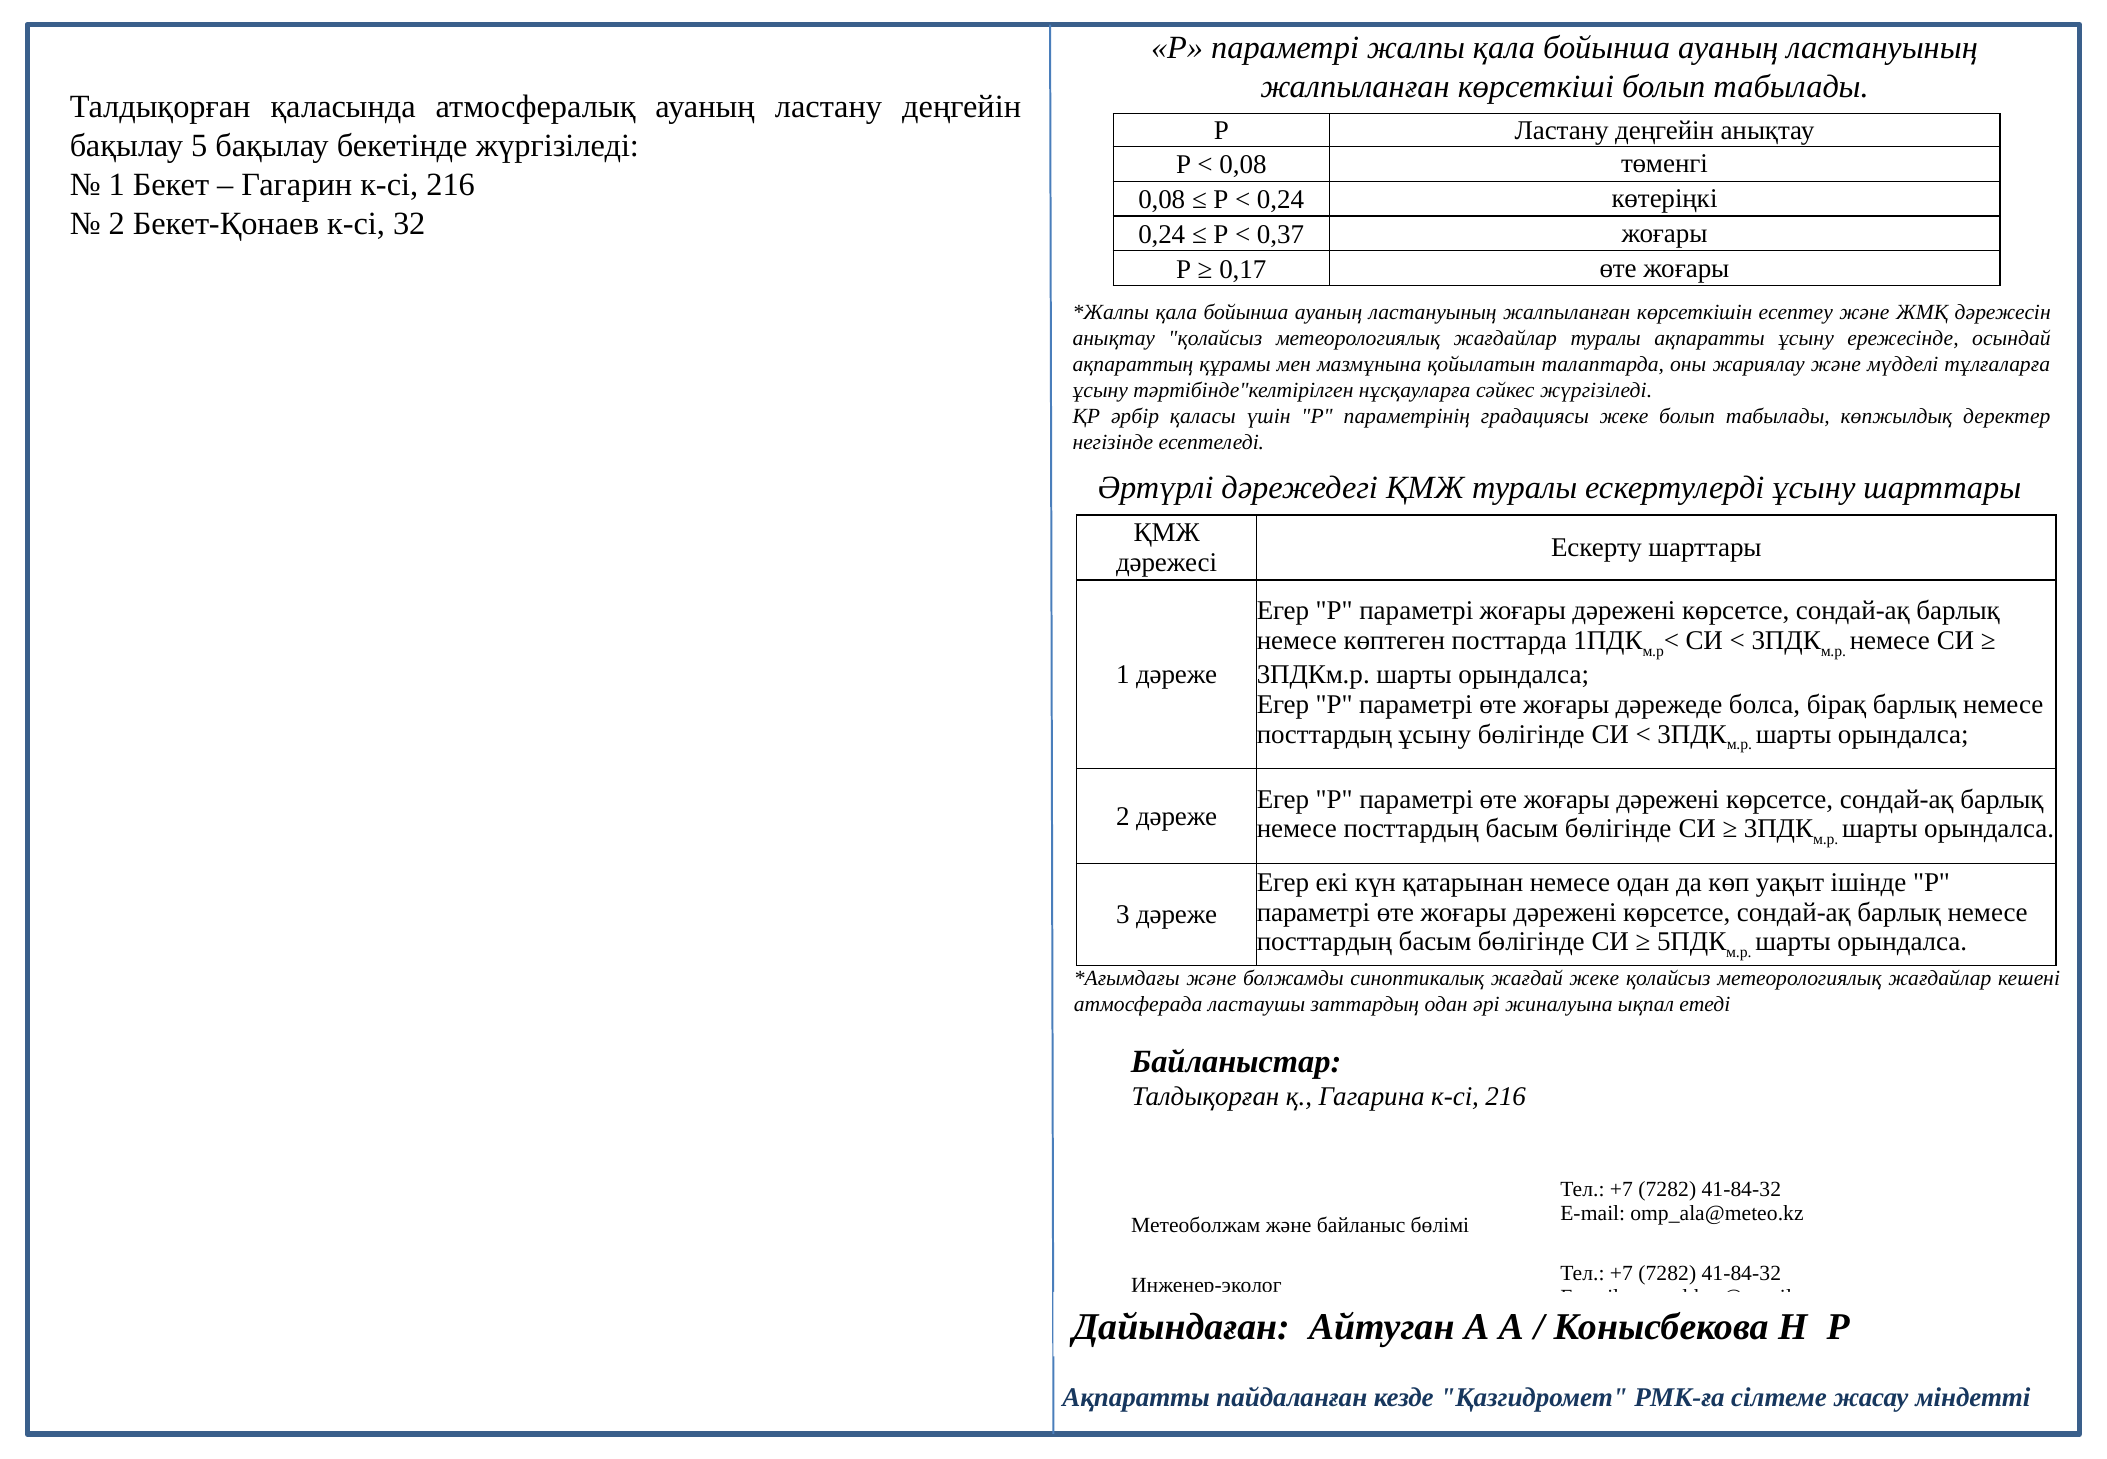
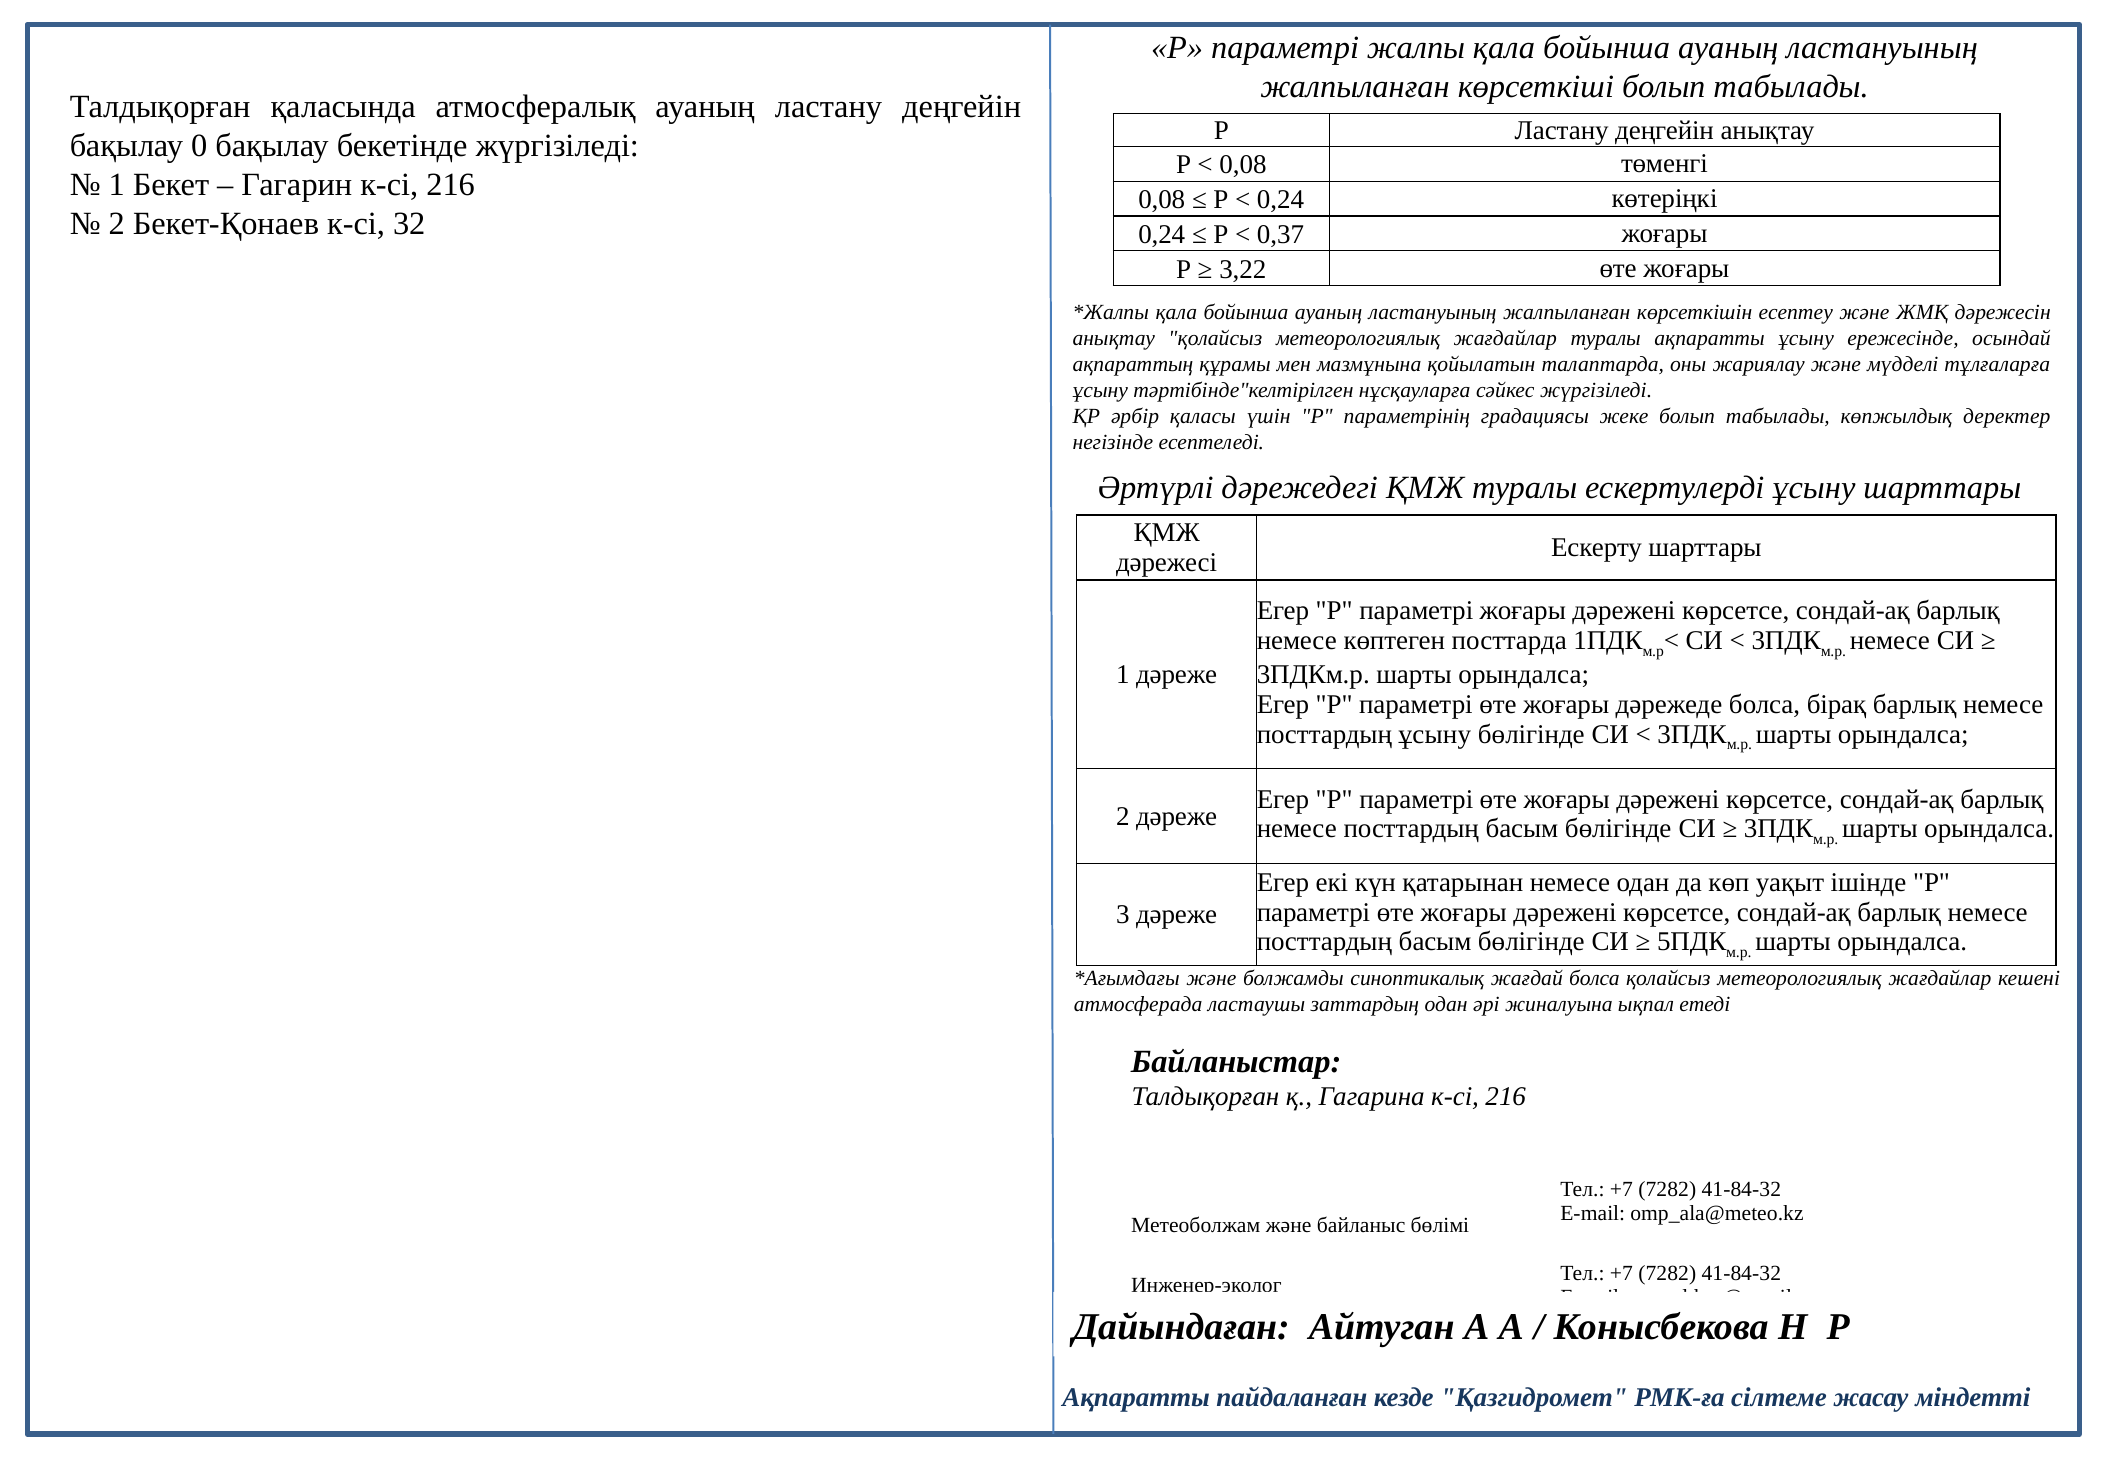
5: 5 -> 0
0,17: 0,17 -> 3,22
жағдай жеке: жеке -> болса
